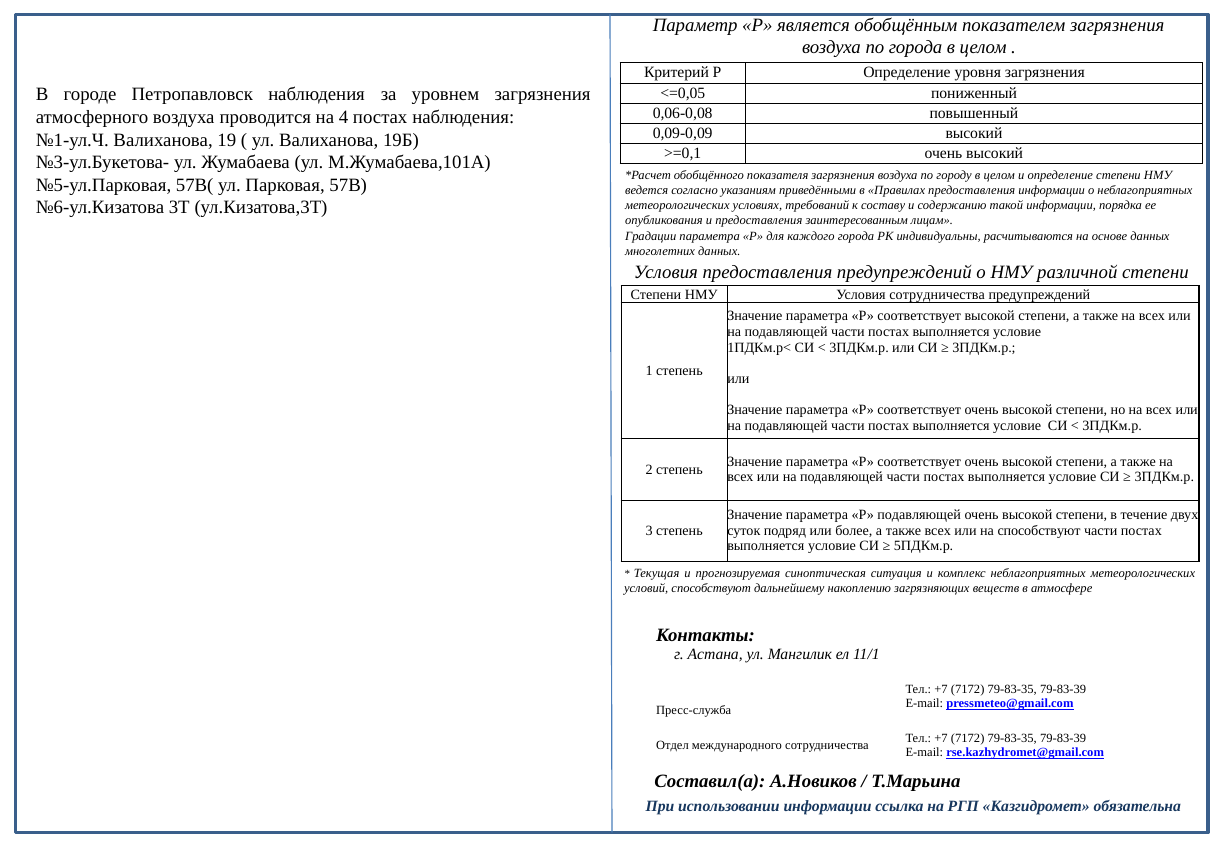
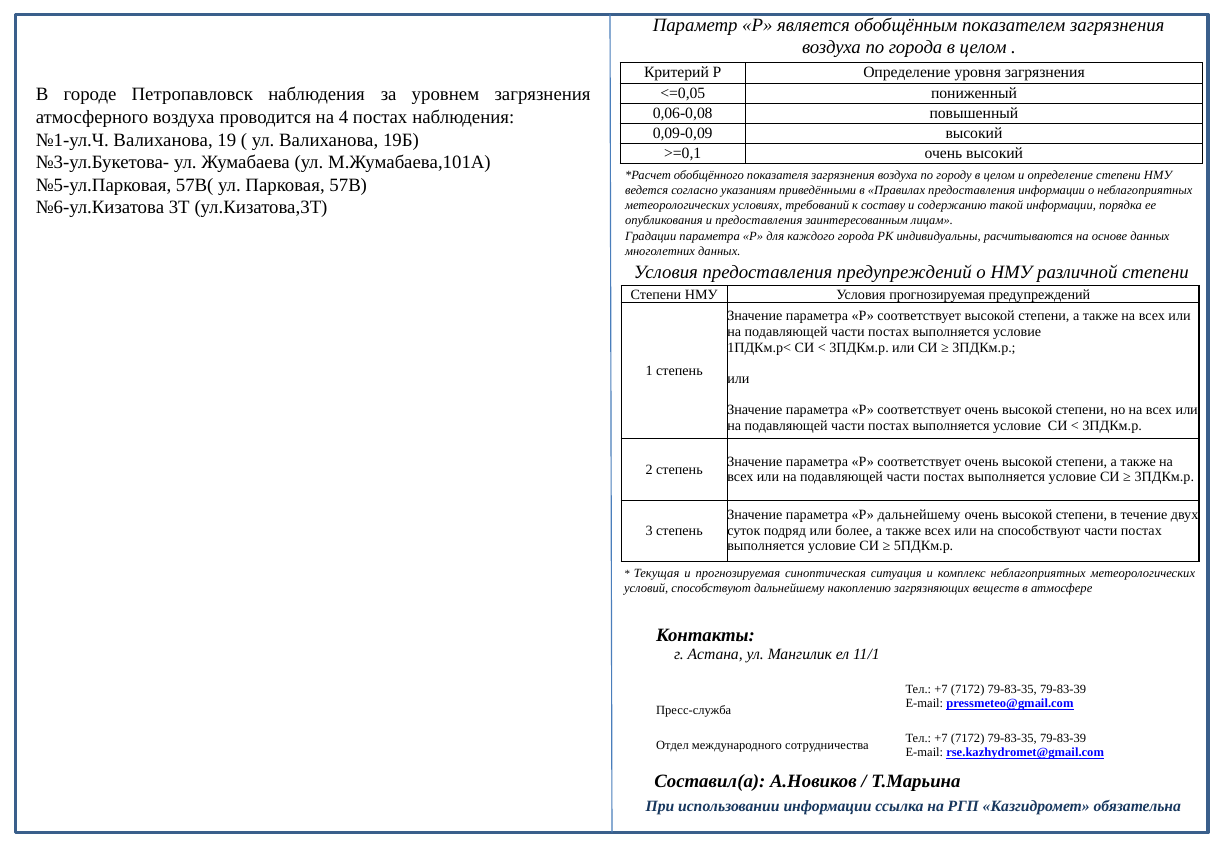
Условия сотрудничества: сотрудничества -> прогнозируемая
Р подавляющей: подавляющей -> дальнейшему
